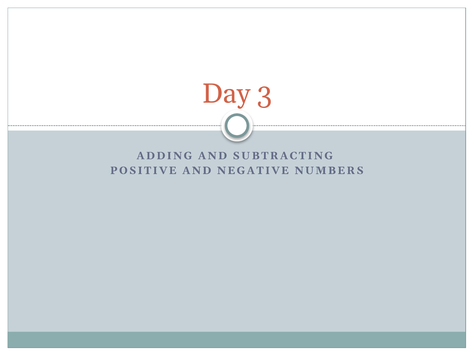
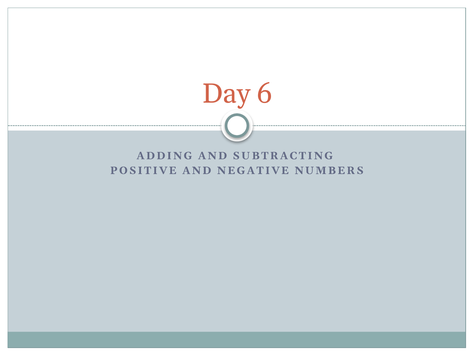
3: 3 -> 6
